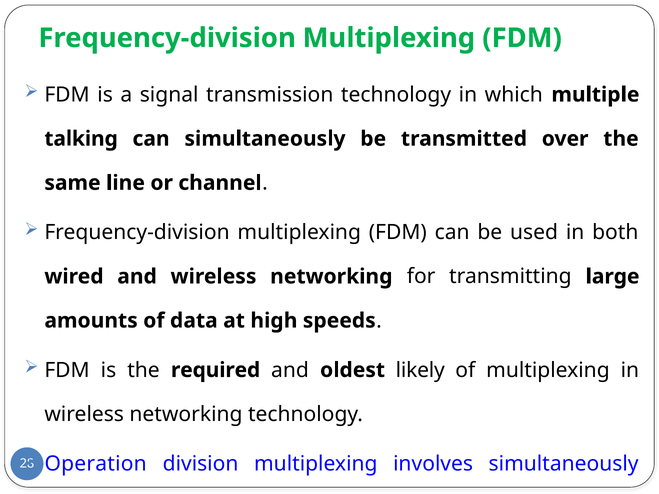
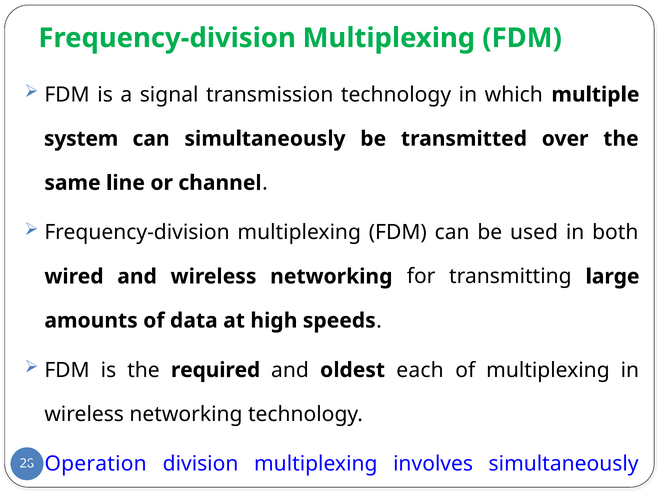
talking: talking -> system
likely: likely -> each
